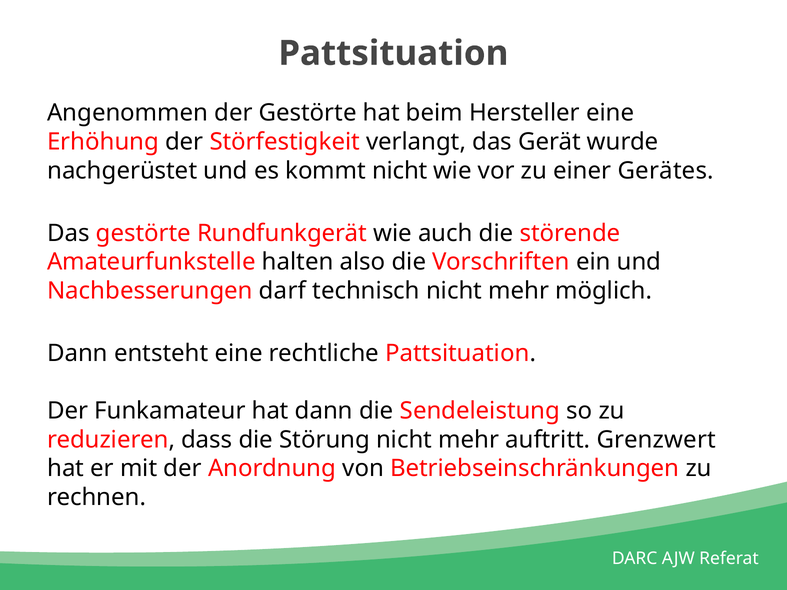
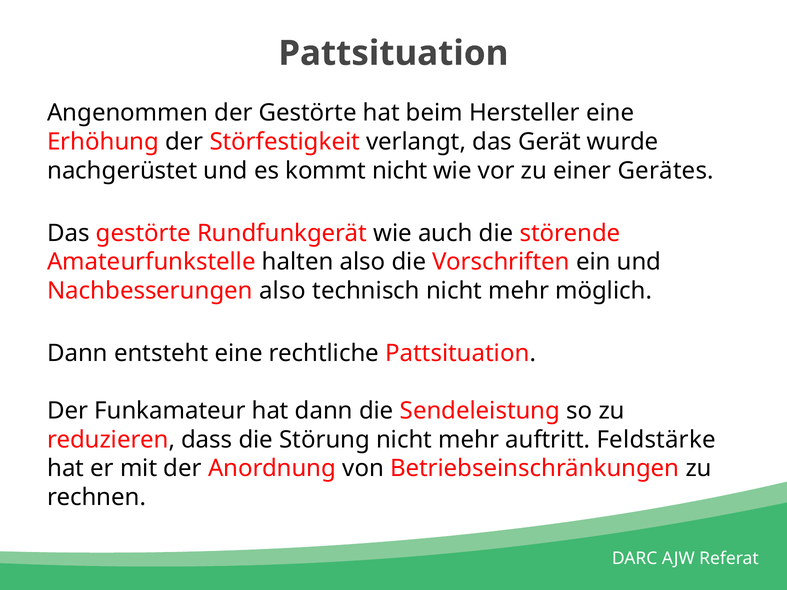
Nachbesserungen darf: darf -> also
Grenzwert: Grenzwert -> Feldstärke
